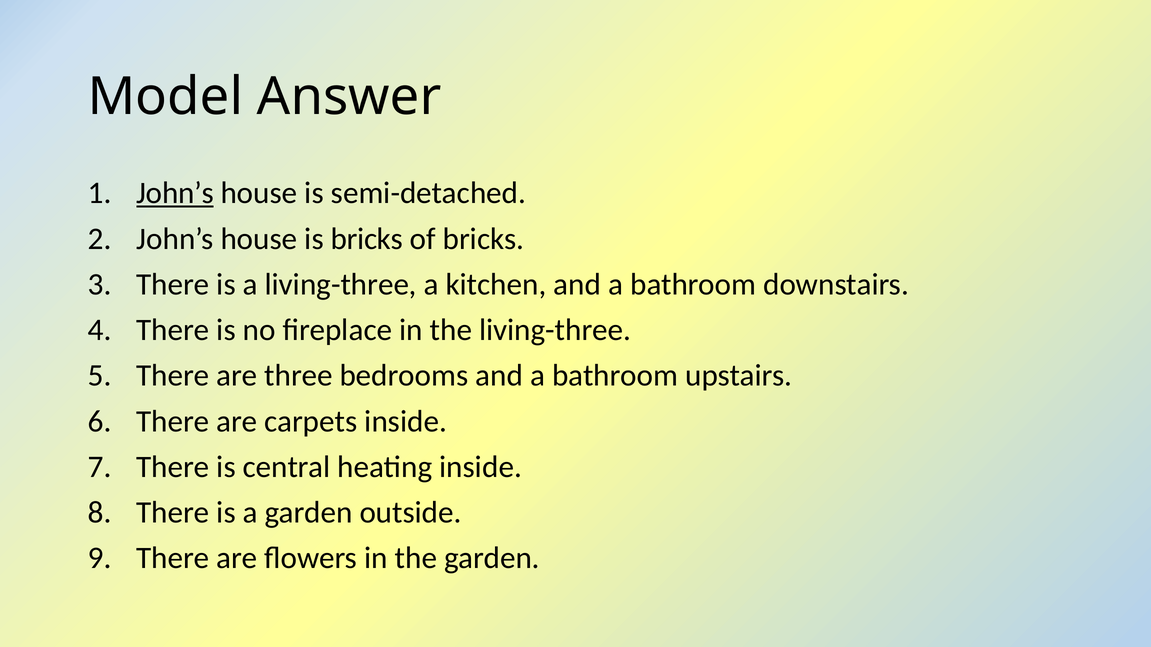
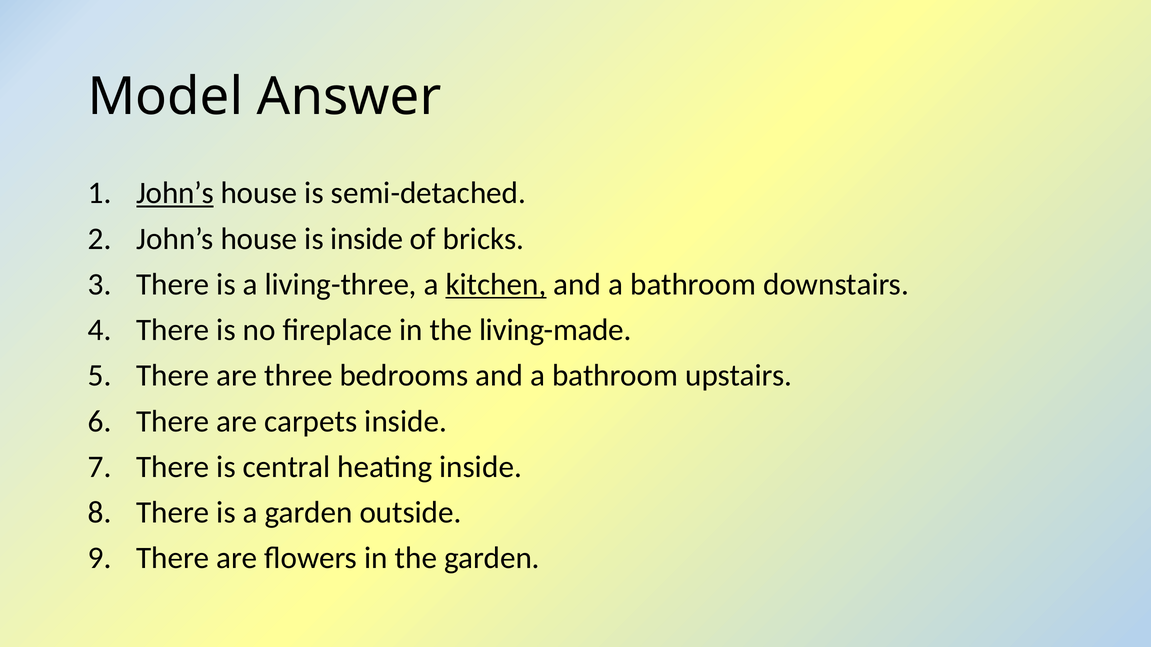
is bricks: bricks -> inside
kitchen underline: none -> present
the living-three: living-three -> living-made
